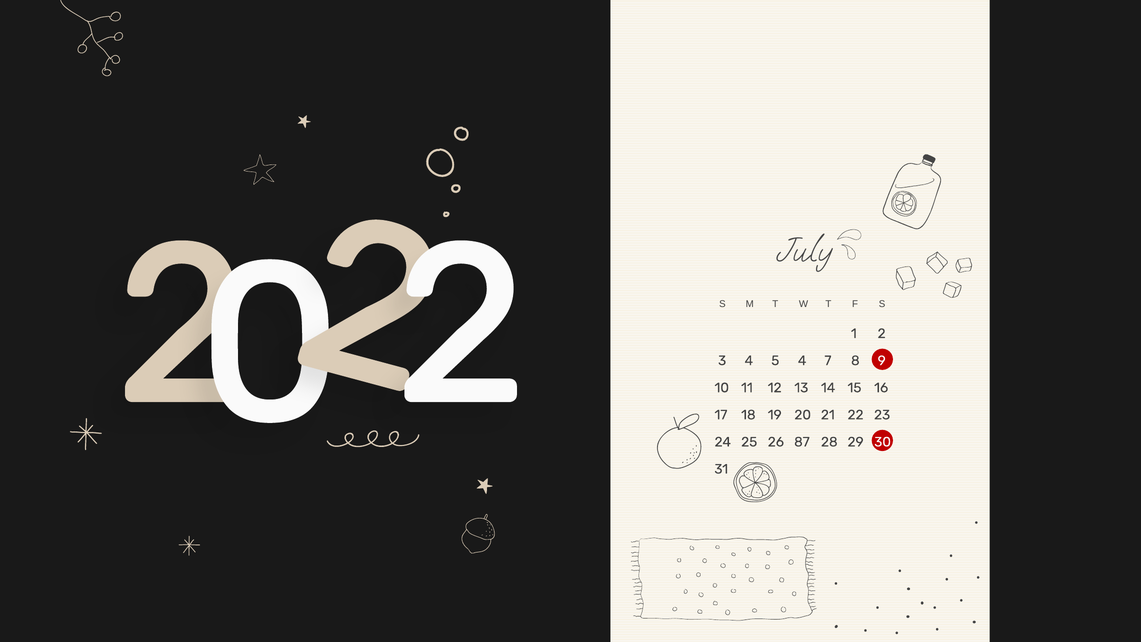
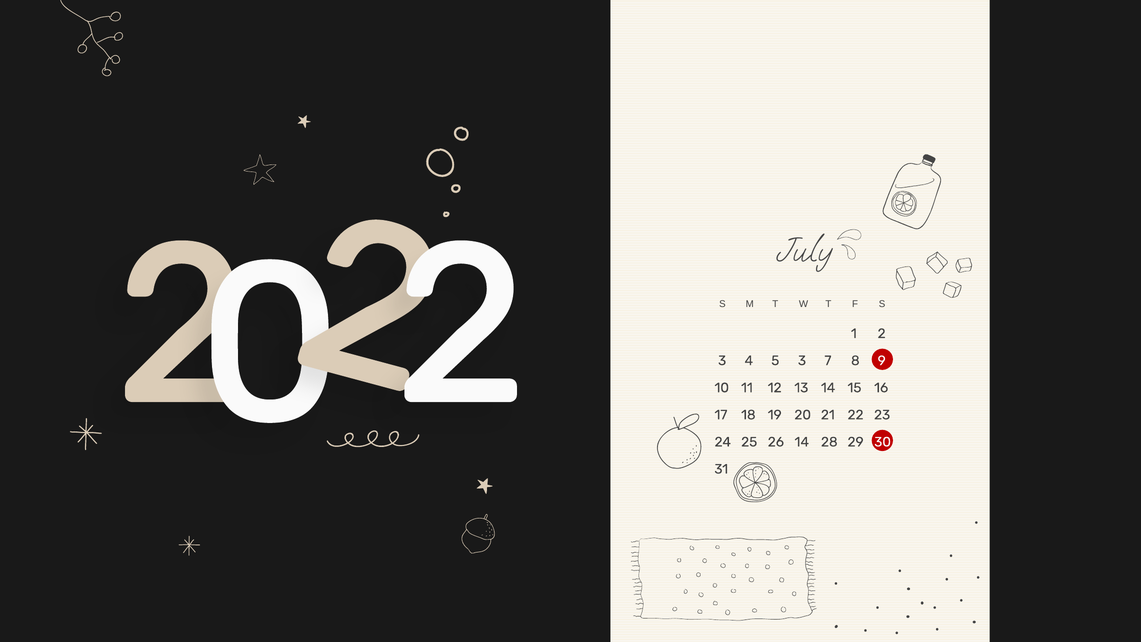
5 4: 4 -> 3
26 87: 87 -> 14
